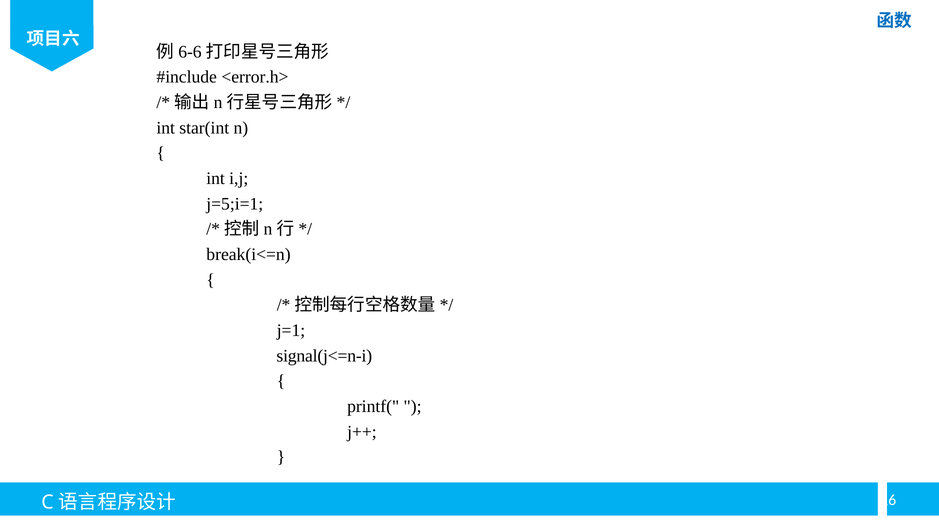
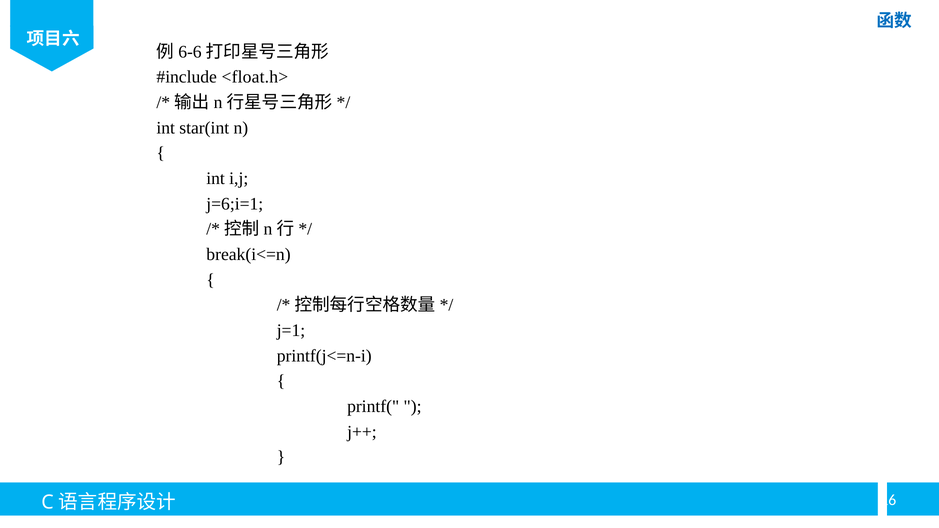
<error.h>: <error.h> -> <float.h>
j=5;i=1: j=5;i=1 -> j=6;i=1
signal(j<=n-i: signal(j<=n-i -> printf(j<=n-i
